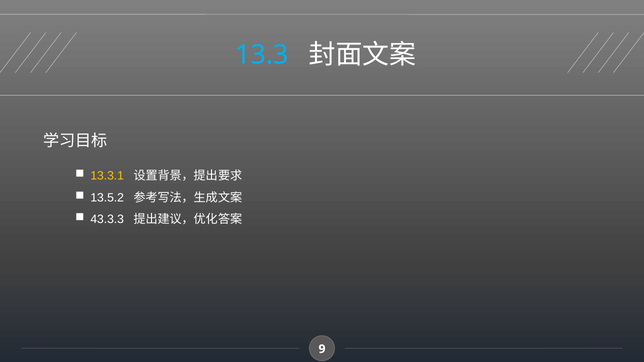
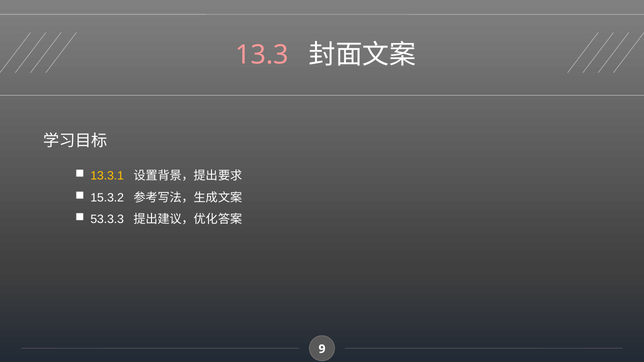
13.3 colour: light blue -> pink
13.5.2: 13.5.2 -> 15.3.2
43.3.3: 43.3.3 -> 53.3.3
